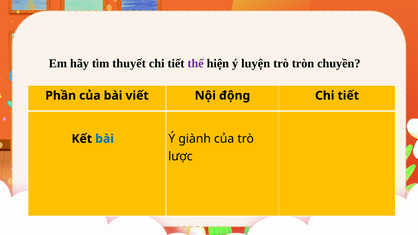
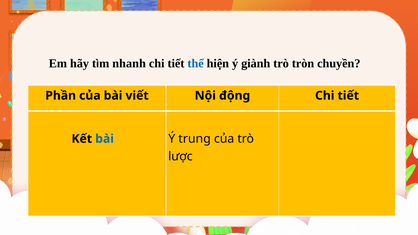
thuyết: thuyết -> nhanh
thể colour: purple -> blue
luyện: luyện -> giành
giành: giành -> trung
